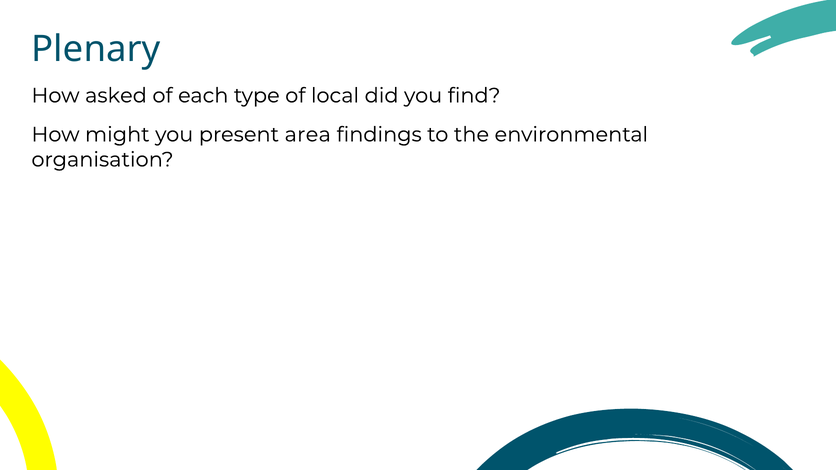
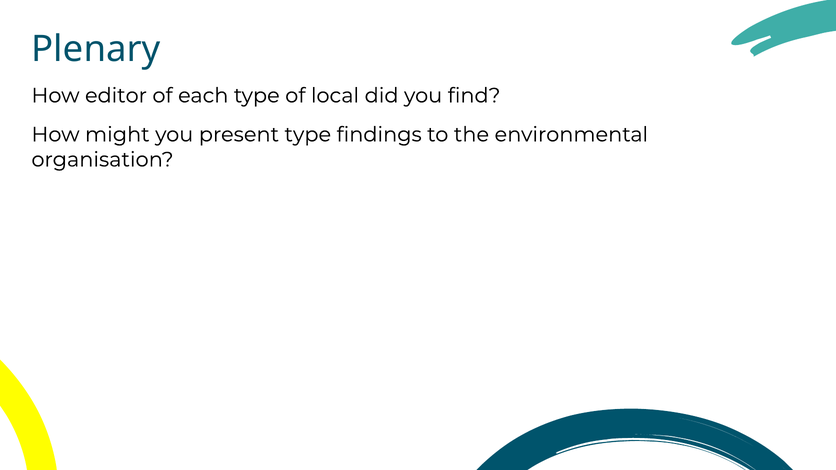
asked: asked -> editor
present area: area -> type
